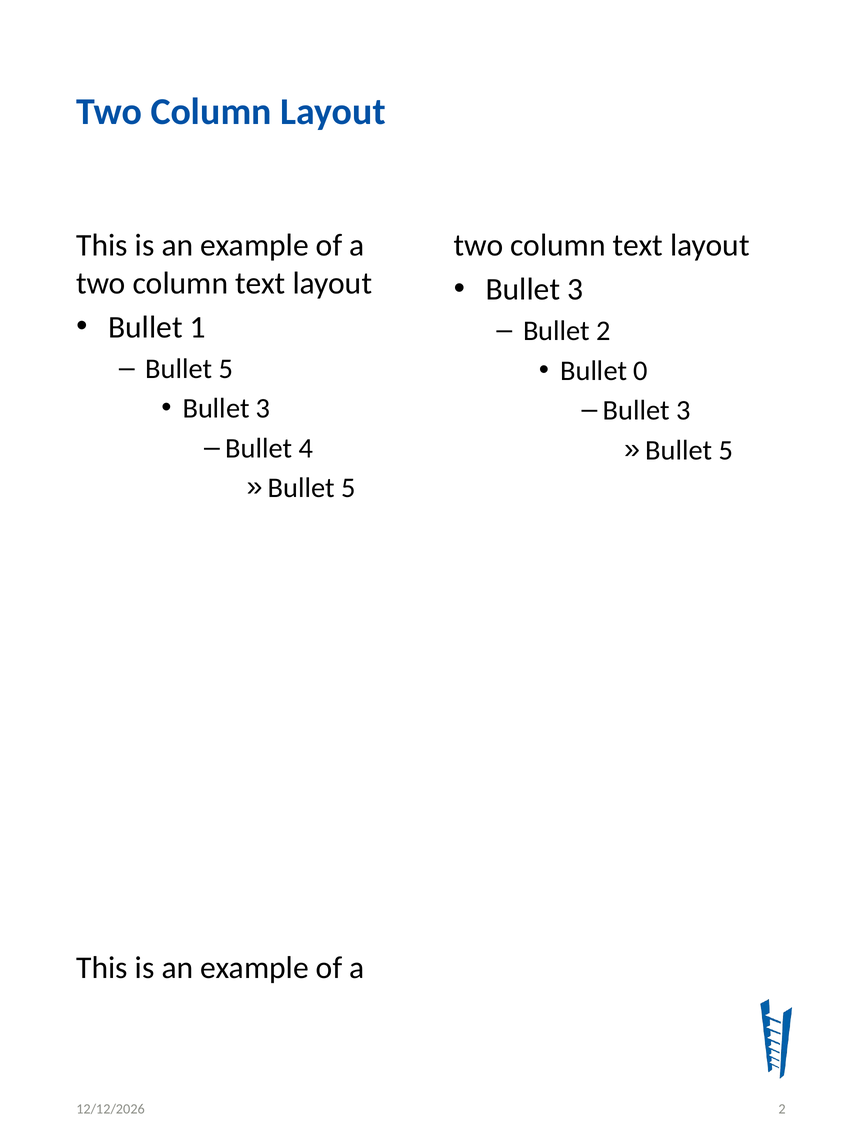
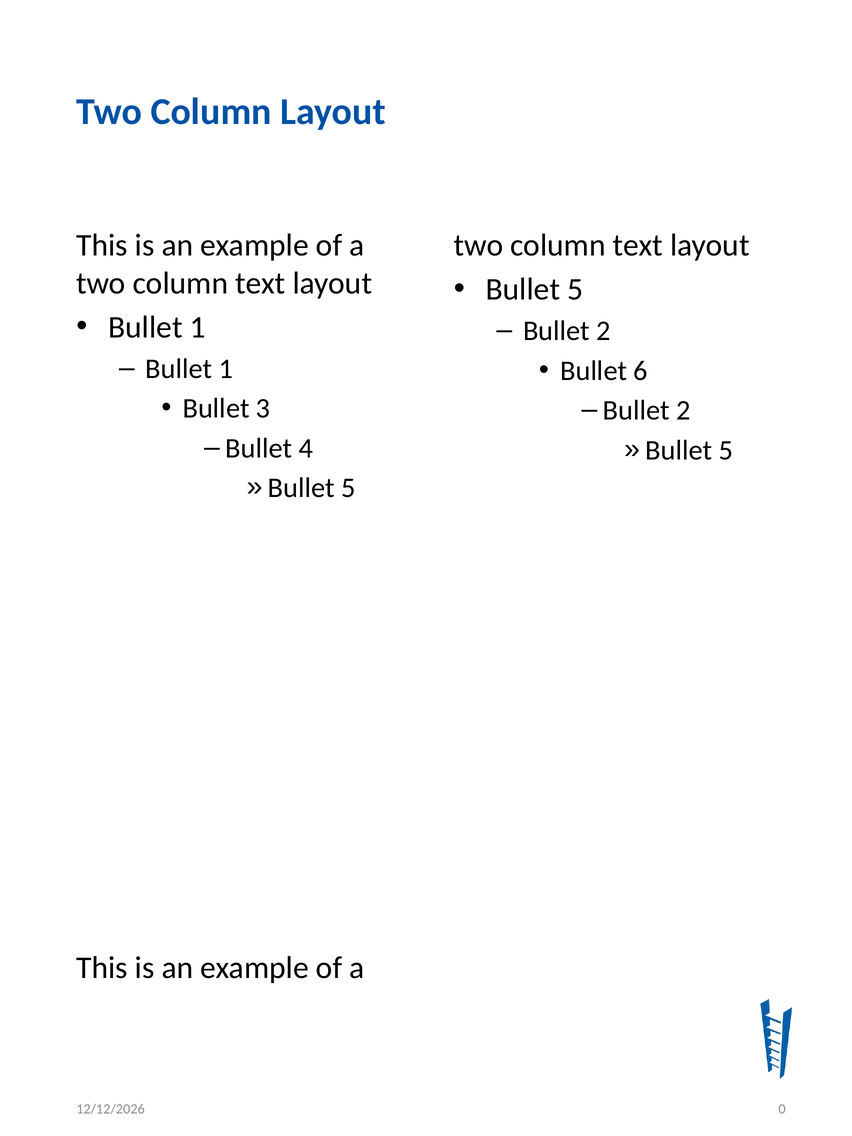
3 at (575, 289): 3 -> 5
5 at (226, 369): 5 -> 1
0: 0 -> 6
3 at (683, 410): 3 -> 2
2 at (782, 1109): 2 -> 0
